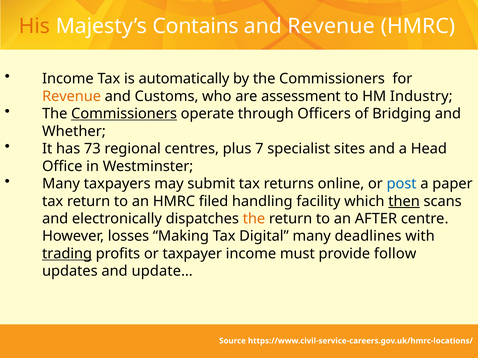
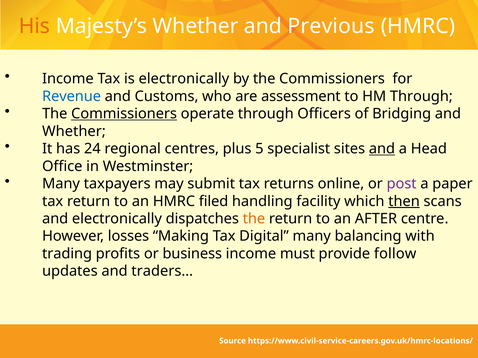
Majesty’s Contains: Contains -> Whether
and Revenue: Revenue -> Previous
is automatically: automatically -> electronically
Revenue at (72, 96) colour: orange -> blue
HM Industry: Industry -> Through
73: 73 -> 24
7: 7 -> 5
and at (382, 149) underline: none -> present
post colour: blue -> purple
deadlines: deadlines -> balancing
trading underline: present -> none
taxpayer: taxpayer -> business
update…: update… -> traders…
